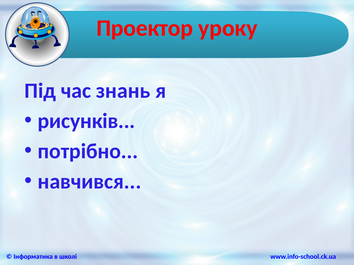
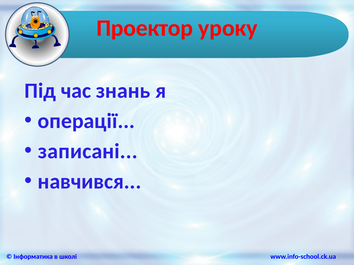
рисунків: рисунків -> операції
потрібно: потрібно -> записані
